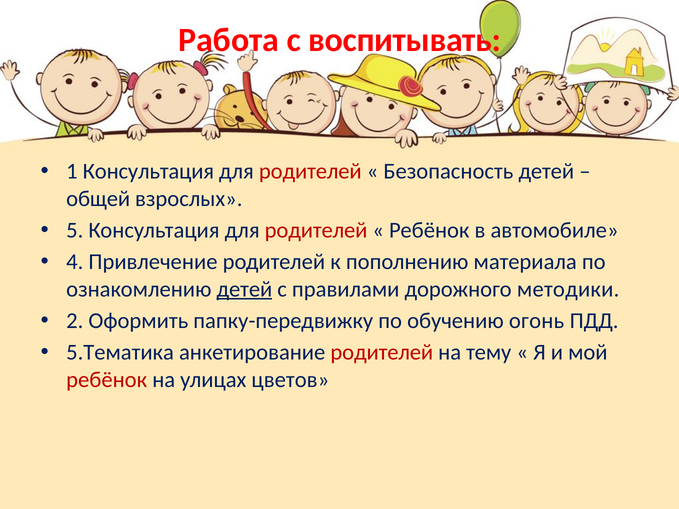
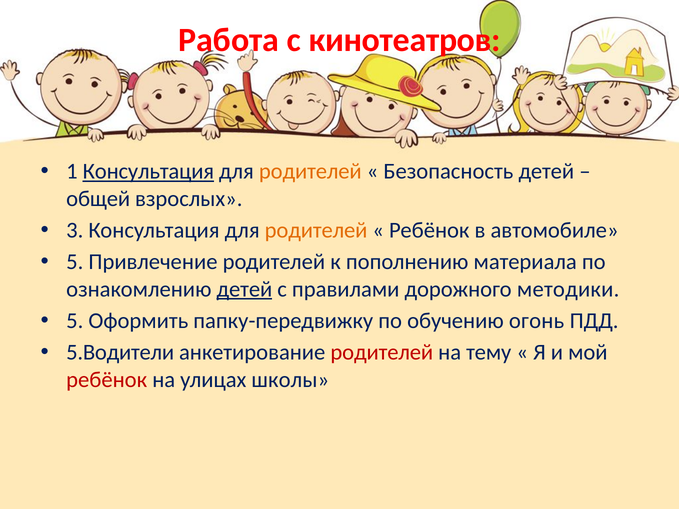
воспитывать: воспитывать -> кинотеатров
Консультация at (148, 172) underline: none -> present
родителей at (310, 172) colour: red -> orange
5: 5 -> 3
родителей at (316, 230) colour: red -> orange
4 at (75, 262): 4 -> 5
2 at (75, 321): 2 -> 5
5.Тематика: 5.Тематика -> 5.Водители
цветов: цветов -> школы
